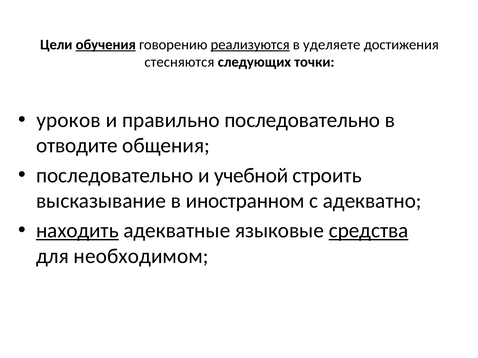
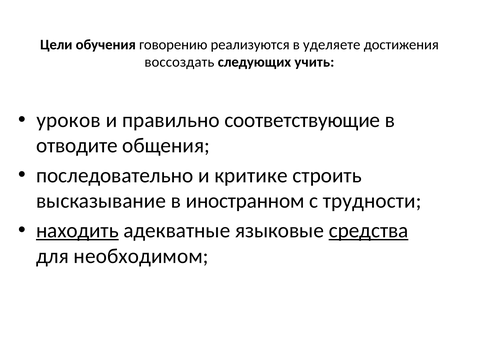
обучения underline: present -> none
реализуются underline: present -> none
стесняются: стесняются -> воссоздать
точки: точки -> учить
правильно последовательно: последовательно -> соответствующие
учебной: учебной -> критике
адекватно: адекватно -> трудности
